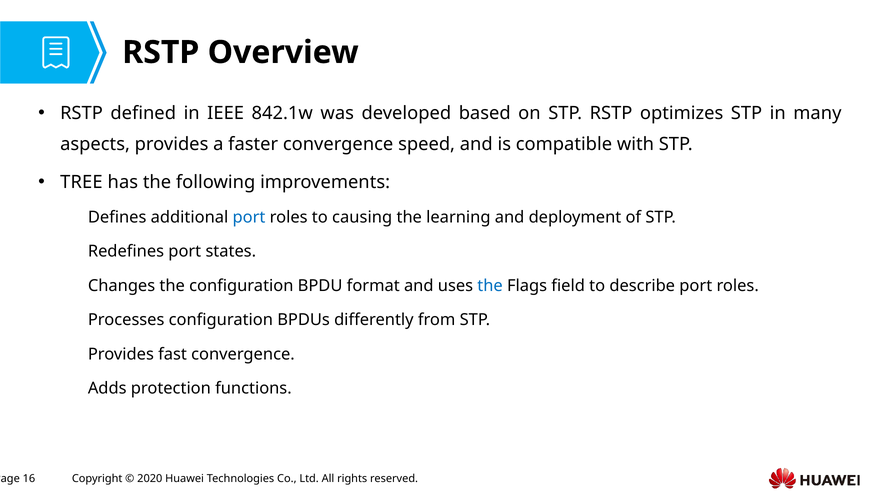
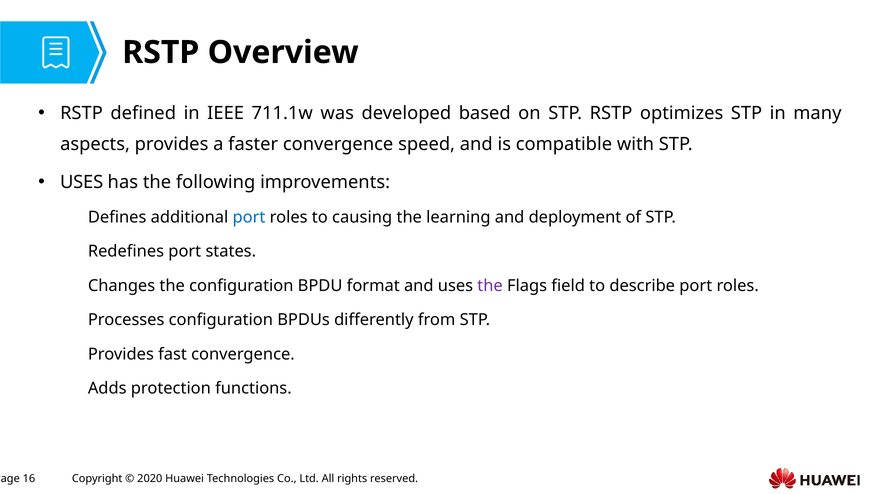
842.1w: 842.1w -> 711.1w
TREE at (81, 182): TREE -> USES
the at (490, 286) colour: blue -> purple
